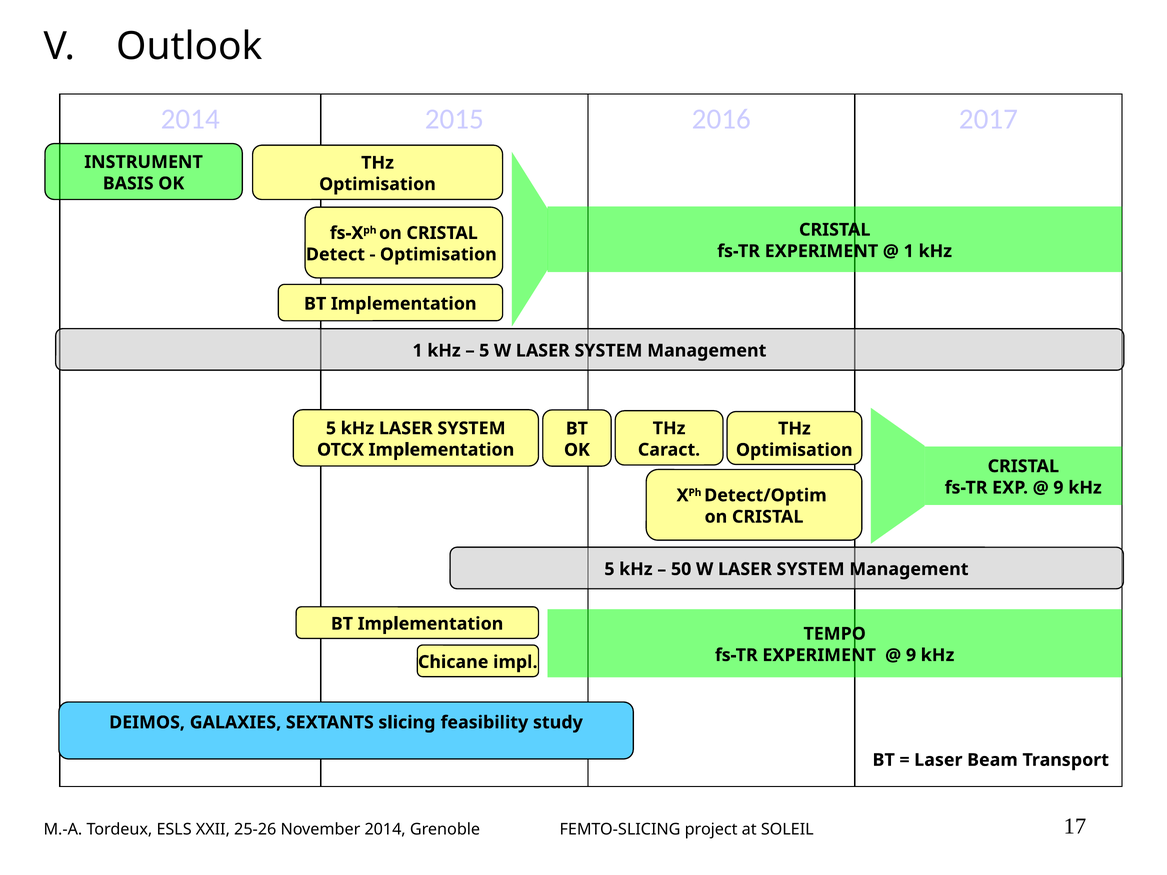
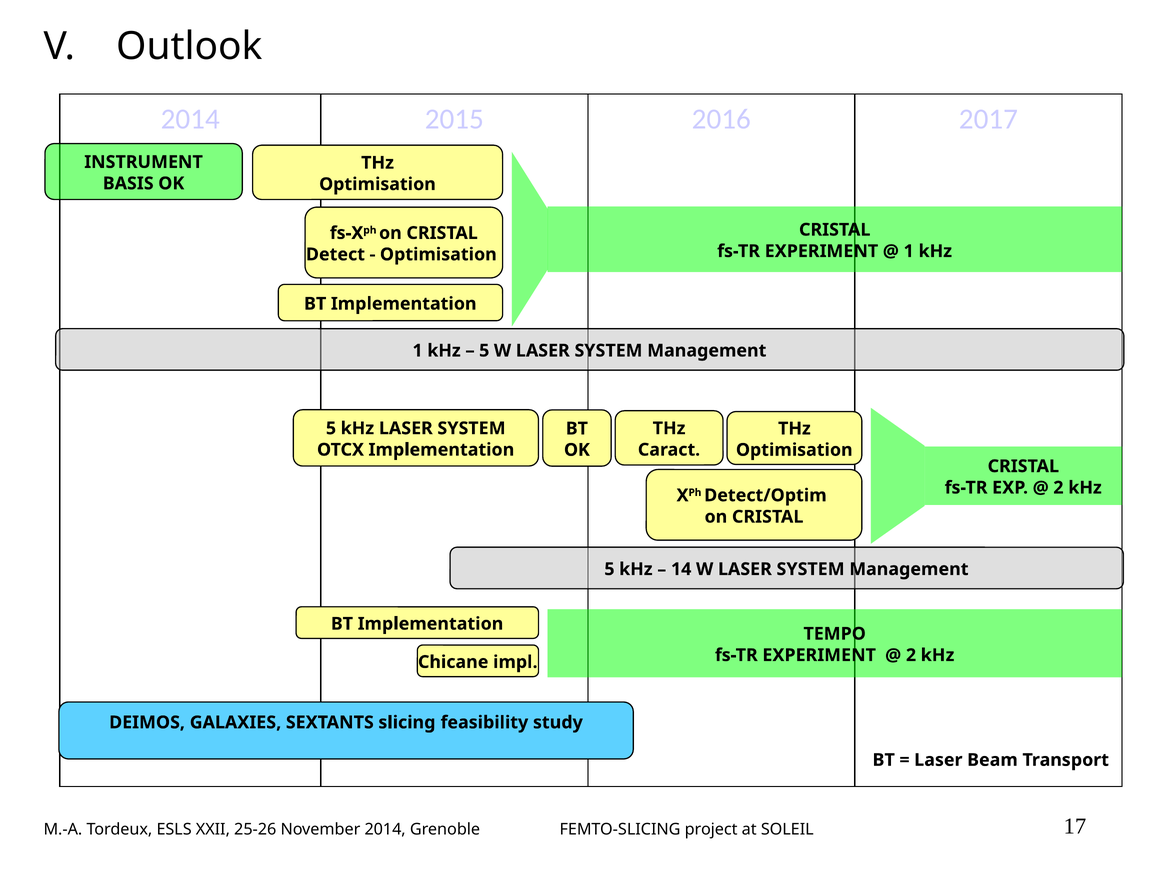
9 at (1058, 488): 9 -> 2
50: 50 -> 14
9 at (911, 655): 9 -> 2
